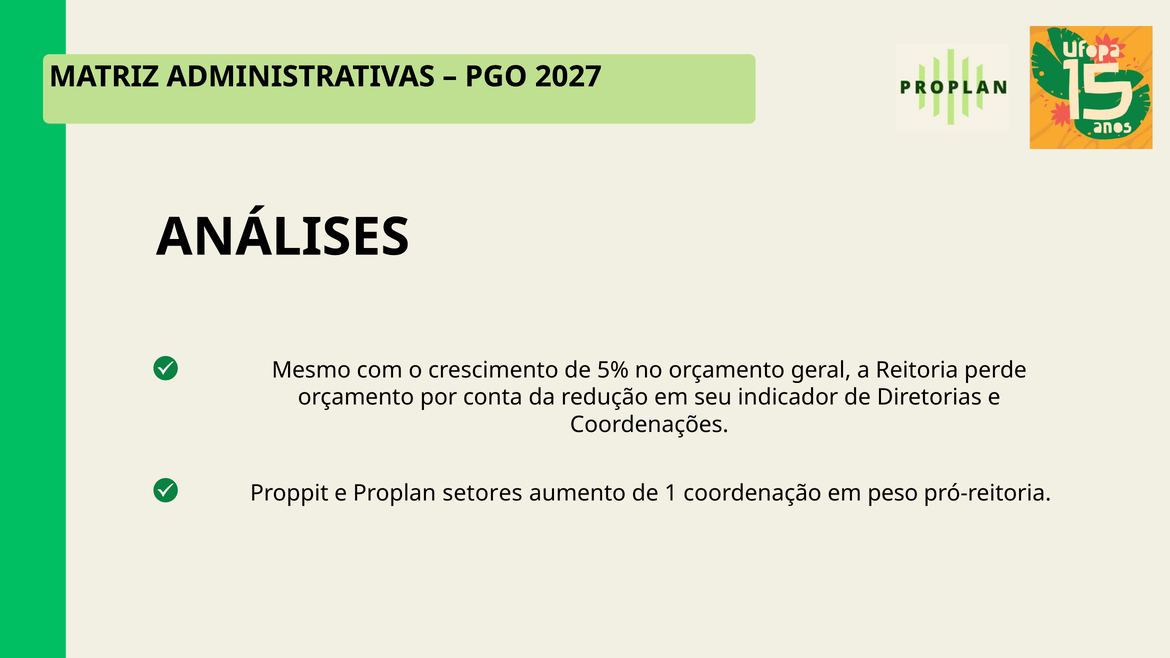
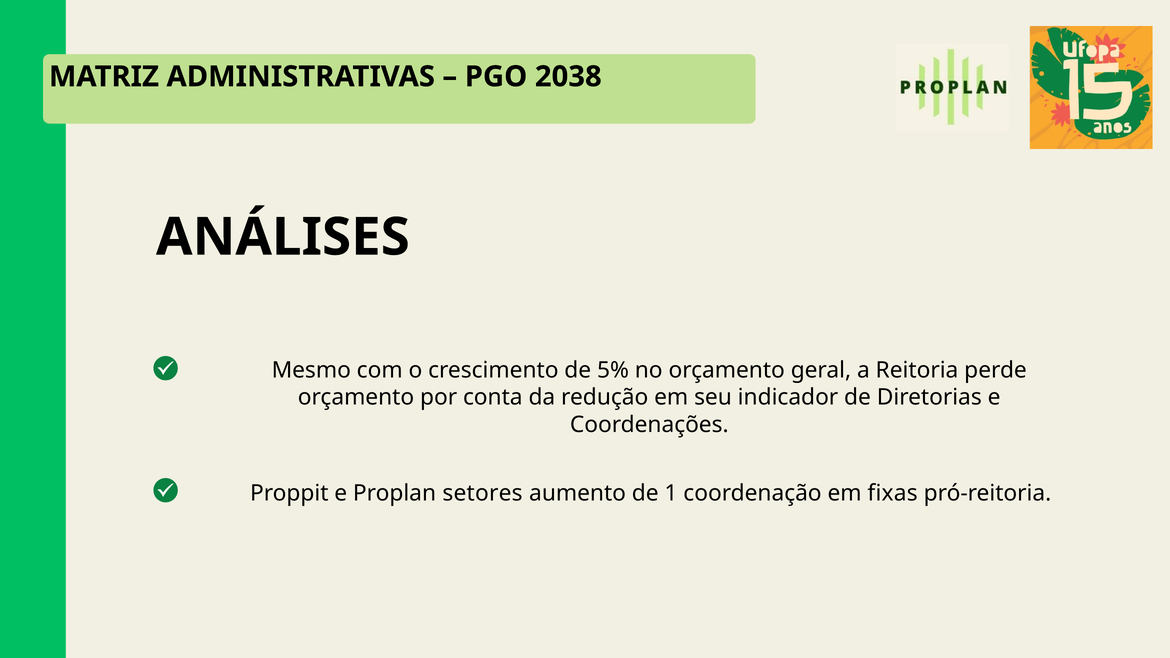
2027: 2027 -> 2038
peso: peso -> fixas
